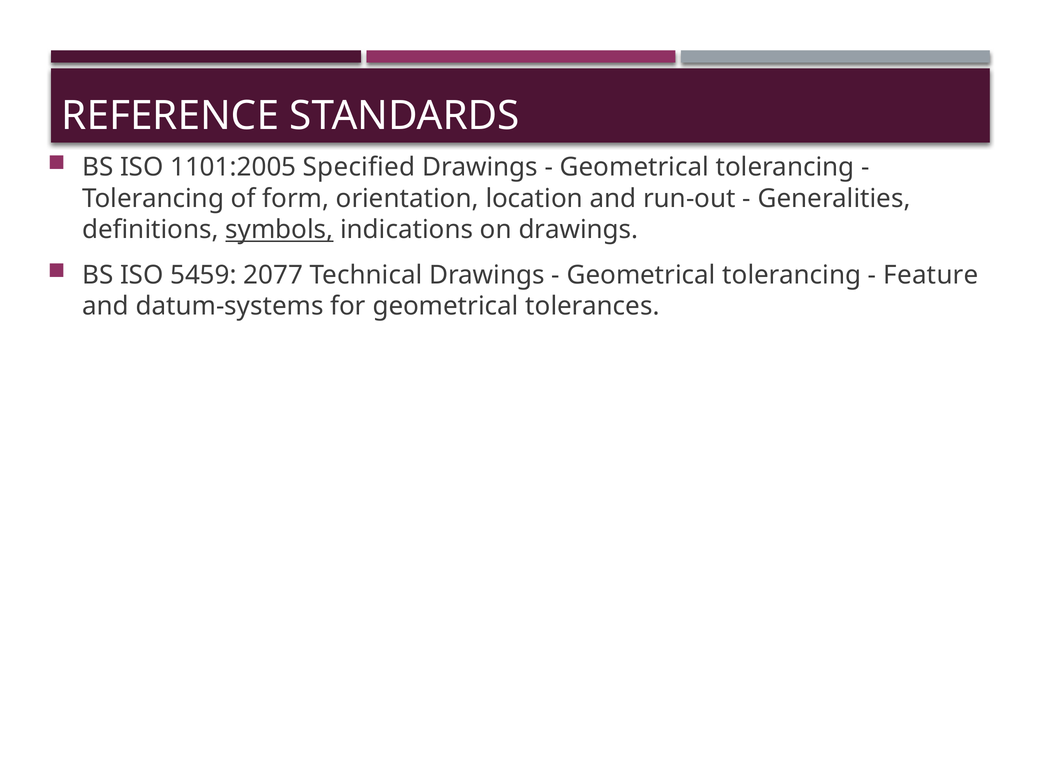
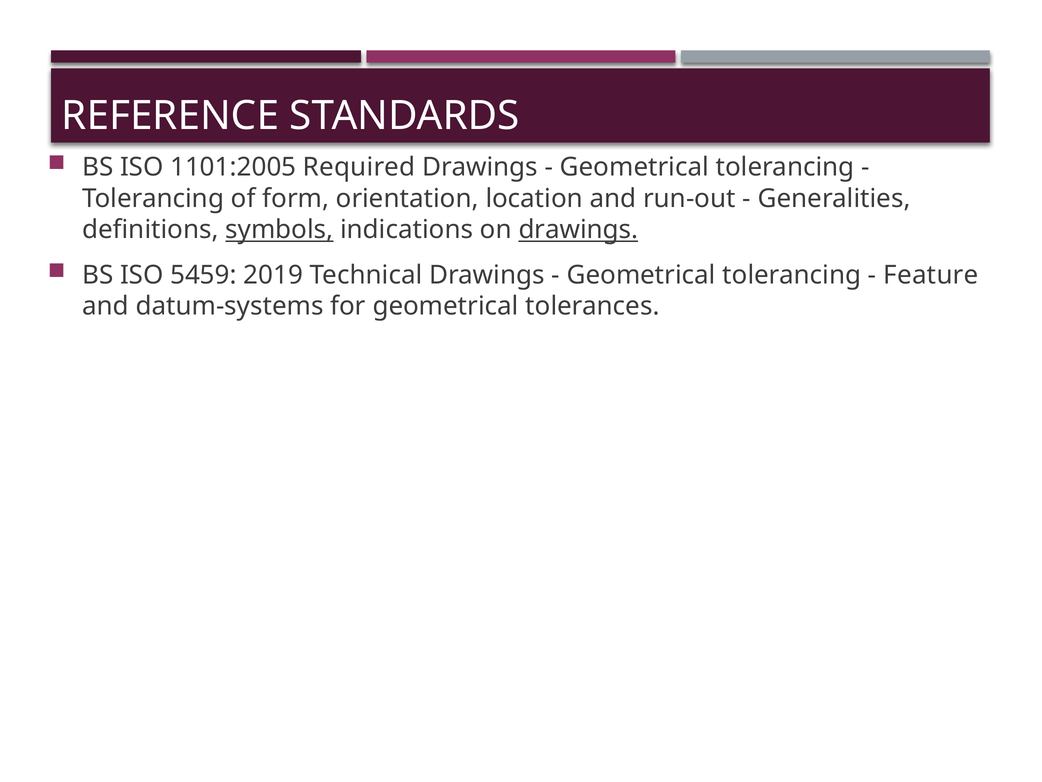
Specified: Specified -> Required
drawings at (578, 230) underline: none -> present
2077: 2077 -> 2019
